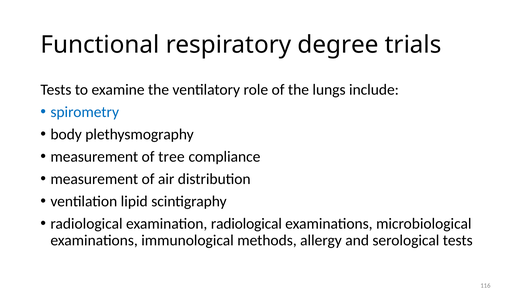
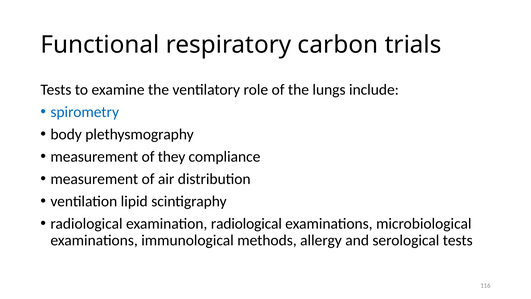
degree: degree -> carbon
tree: tree -> they
